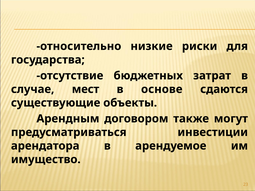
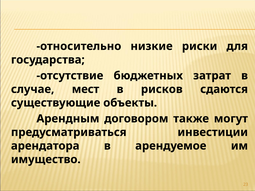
основе: основе -> рисков
